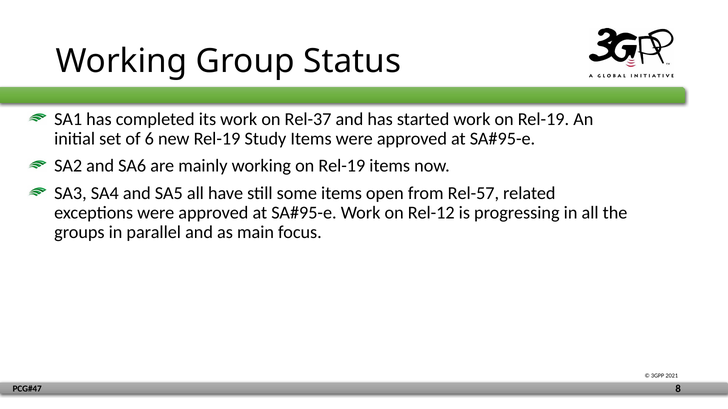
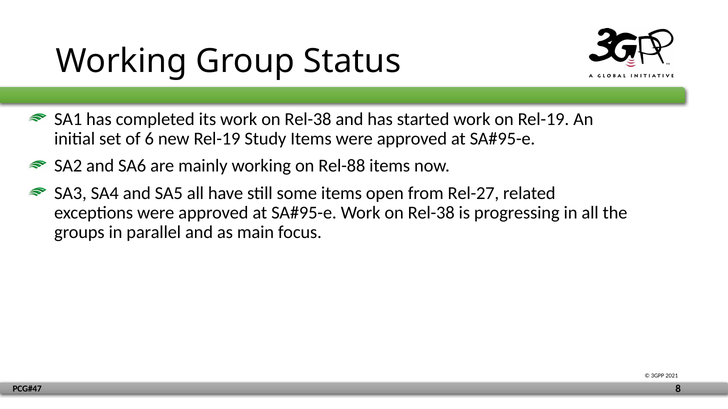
its work on Rel-37: Rel-37 -> Rel-38
working on Rel-19: Rel-19 -> Rel-88
Rel-57: Rel-57 -> Rel-27
Rel-12 at (431, 213): Rel-12 -> Rel-38
